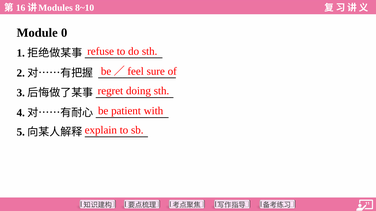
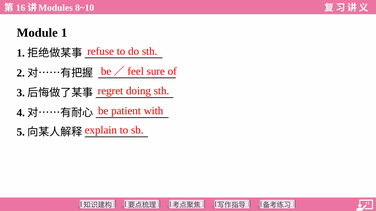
Module 0: 0 -> 1
